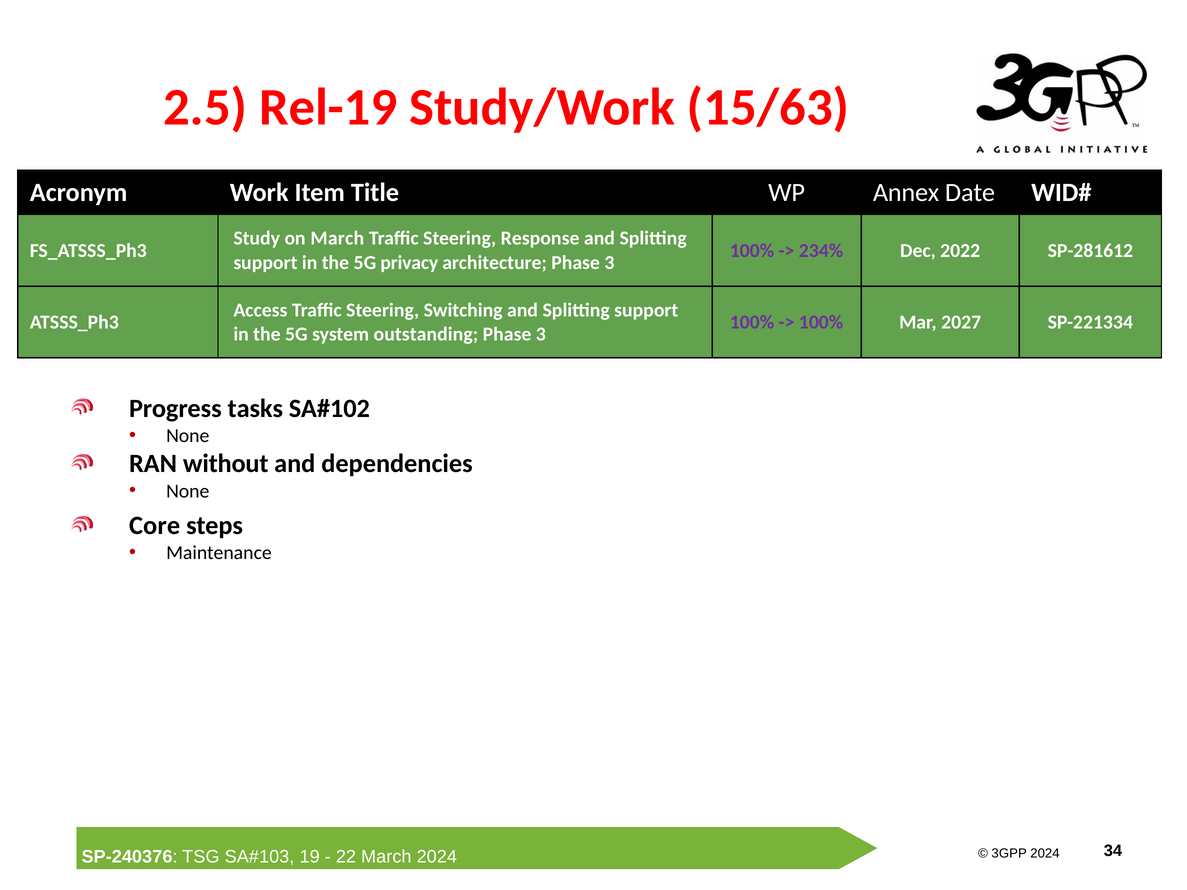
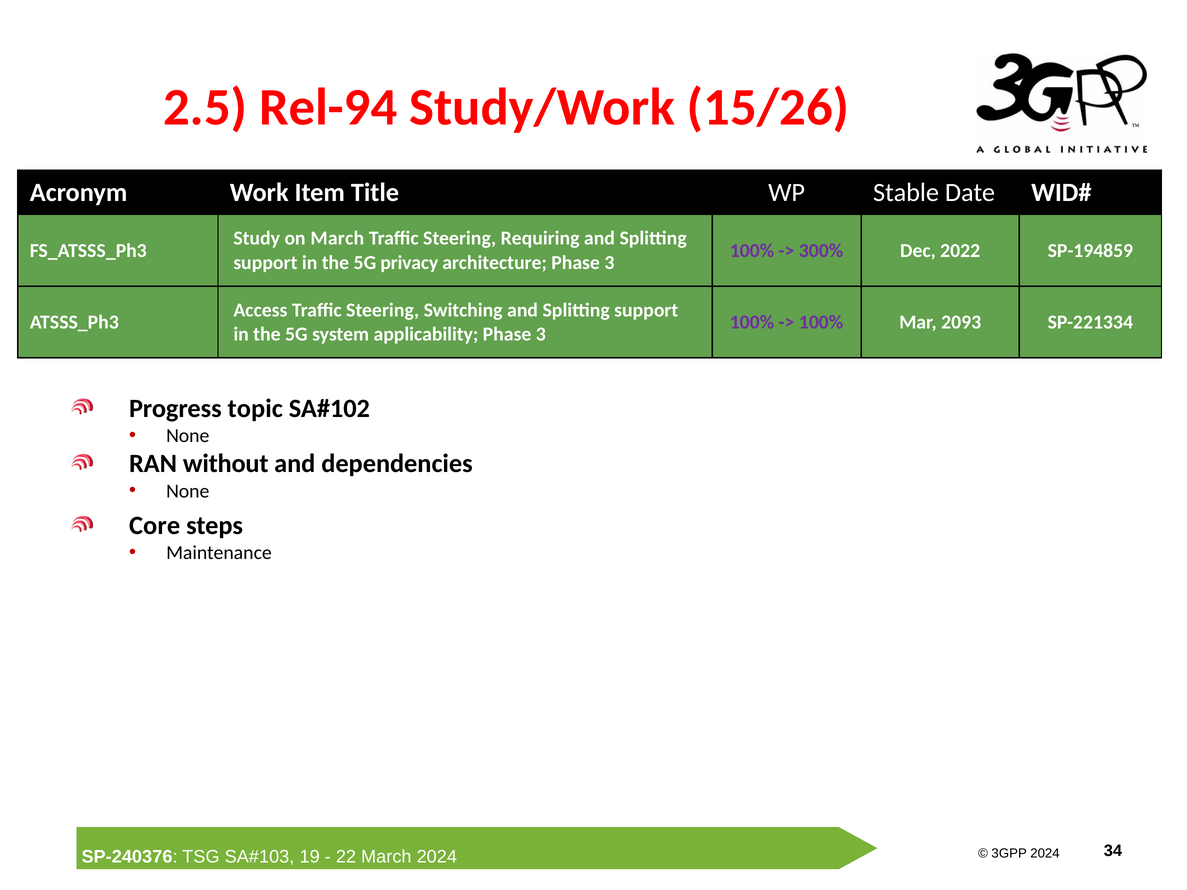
Rel-19: Rel-19 -> Rel-94
15/63: 15/63 -> 15/26
Annex: Annex -> Stable
Response: Response -> Requiring
234%: 234% -> 300%
SP-281612: SP-281612 -> SP-194859
2027: 2027 -> 2093
outstanding: outstanding -> applicability
tasks: tasks -> topic
